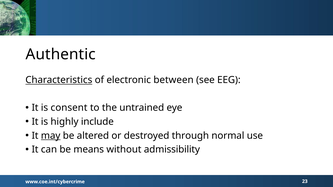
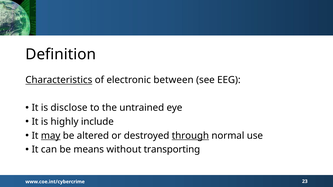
Authentic: Authentic -> Definition
consent: consent -> disclose
through underline: none -> present
admissibility: admissibility -> transporting
